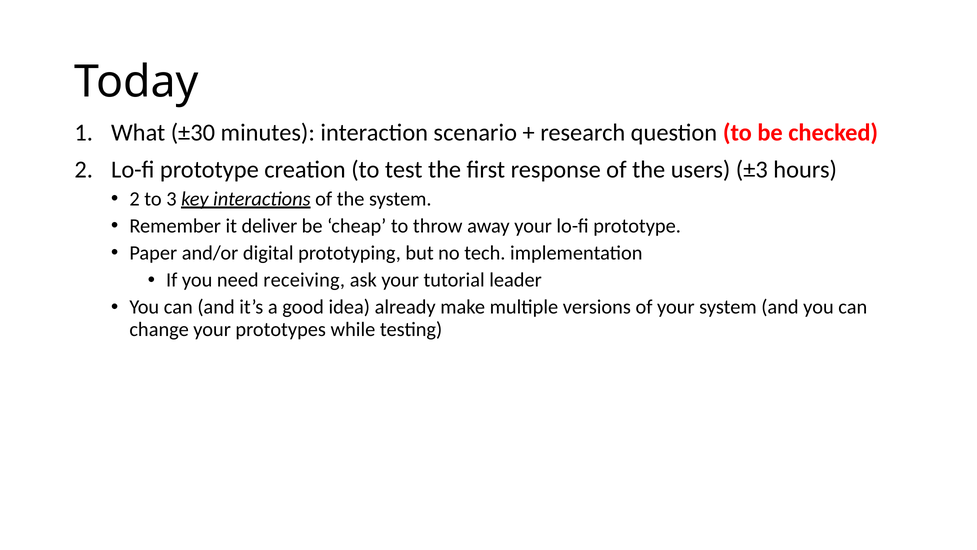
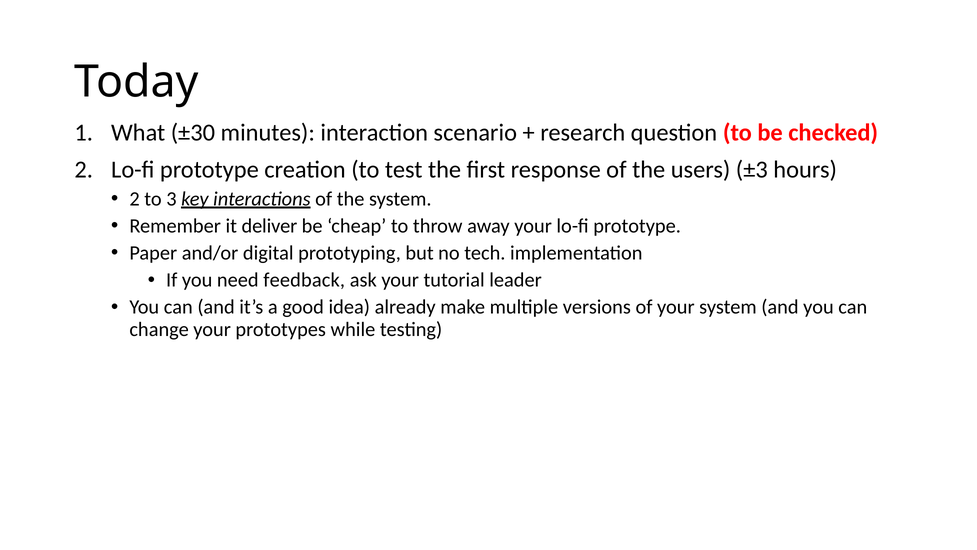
receiving: receiving -> feedback
